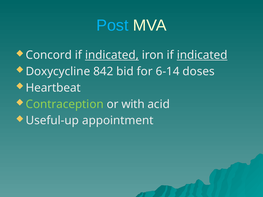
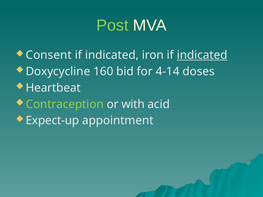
Post colour: light blue -> light green
Concord: Concord -> Consent
indicated at (112, 55) underline: present -> none
842: 842 -> 160
6-14: 6-14 -> 4-14
Useful-up: Useful-up -> Expect-up
